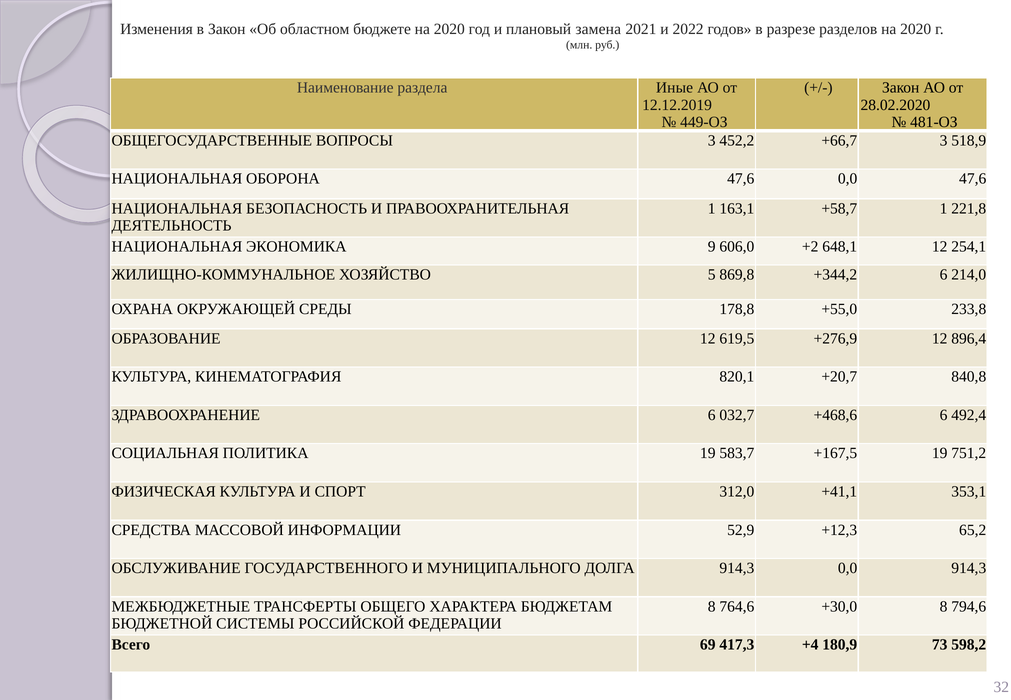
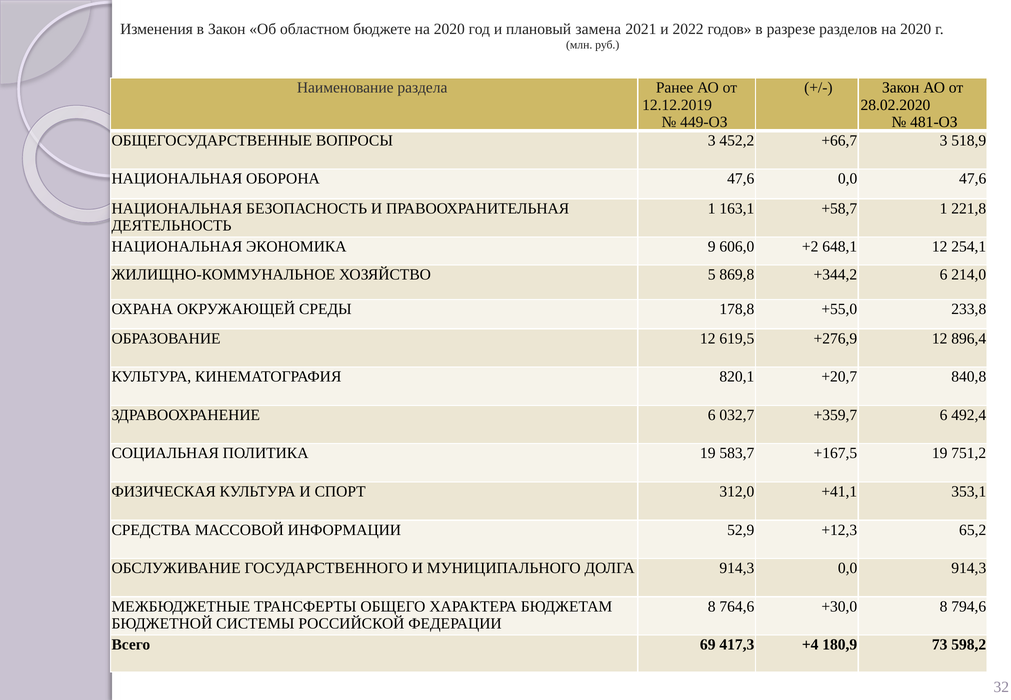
Иные: Иные -> Ранее
+468,6: +468,6 -> +359,7
